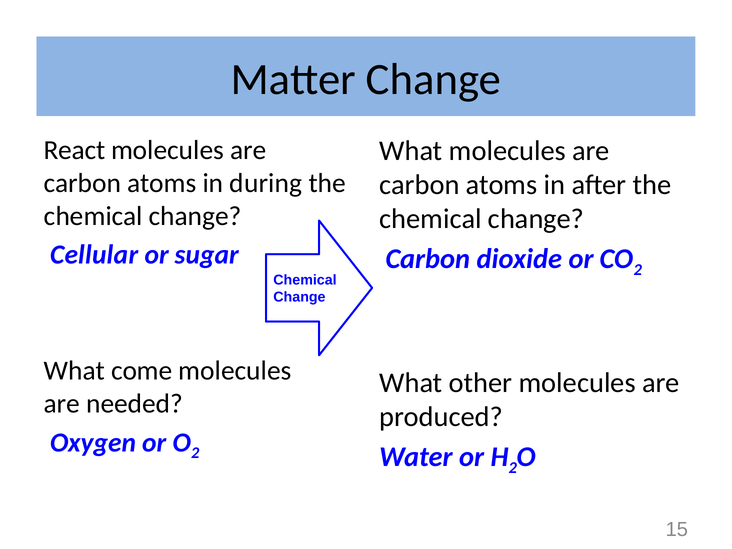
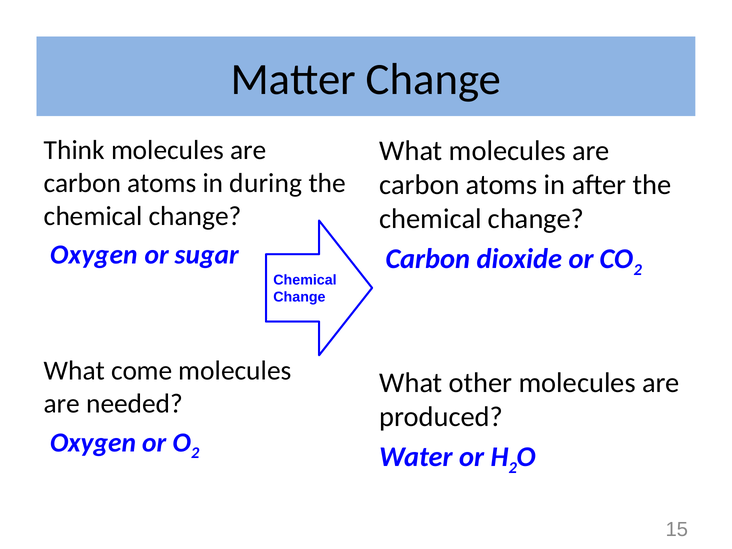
React: React -> Think
Cellular at (94, 255): Cellular -> Oxygen
